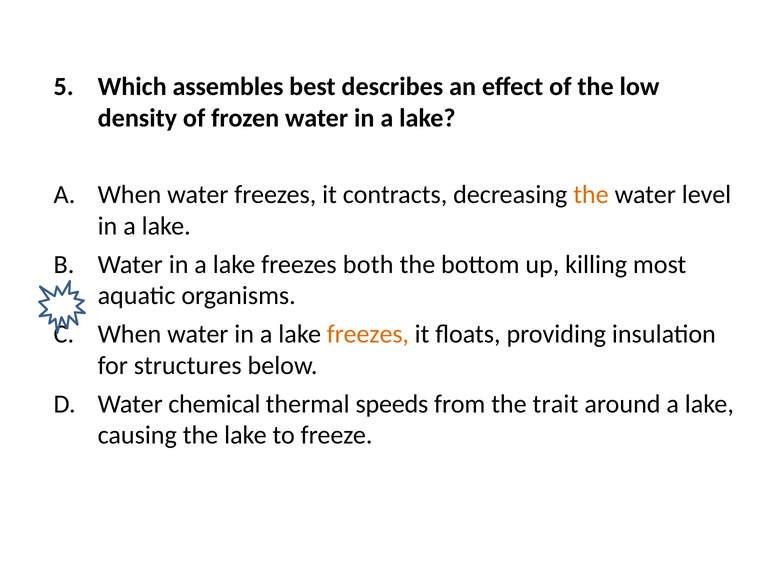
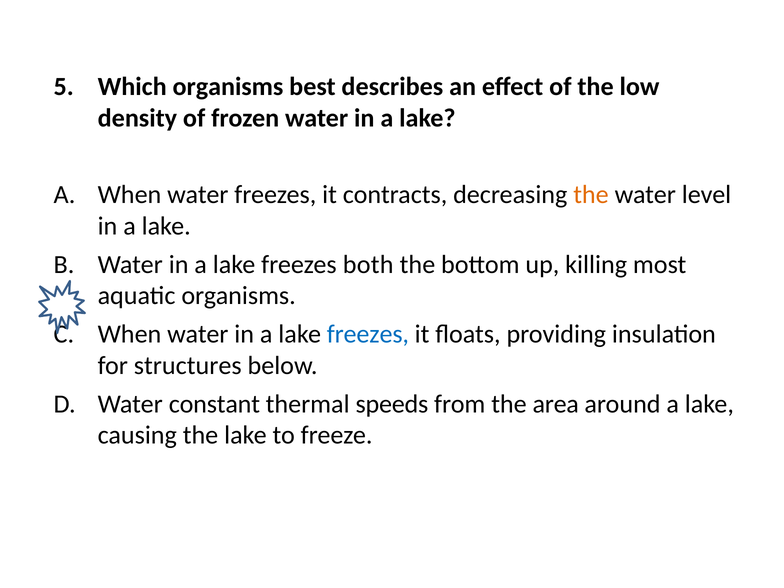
Which assembles: assembles -> organisms
freezes at (368, 334) colour: orange -> blue
chemical: chemical -> constant
trait: trait -> area
